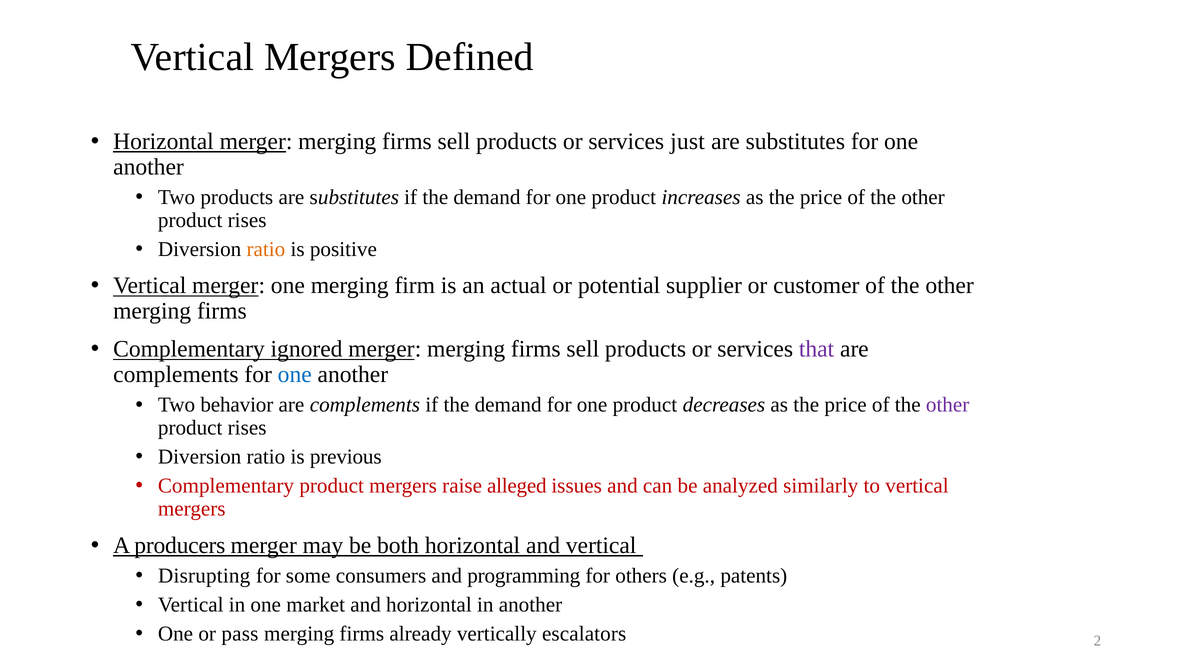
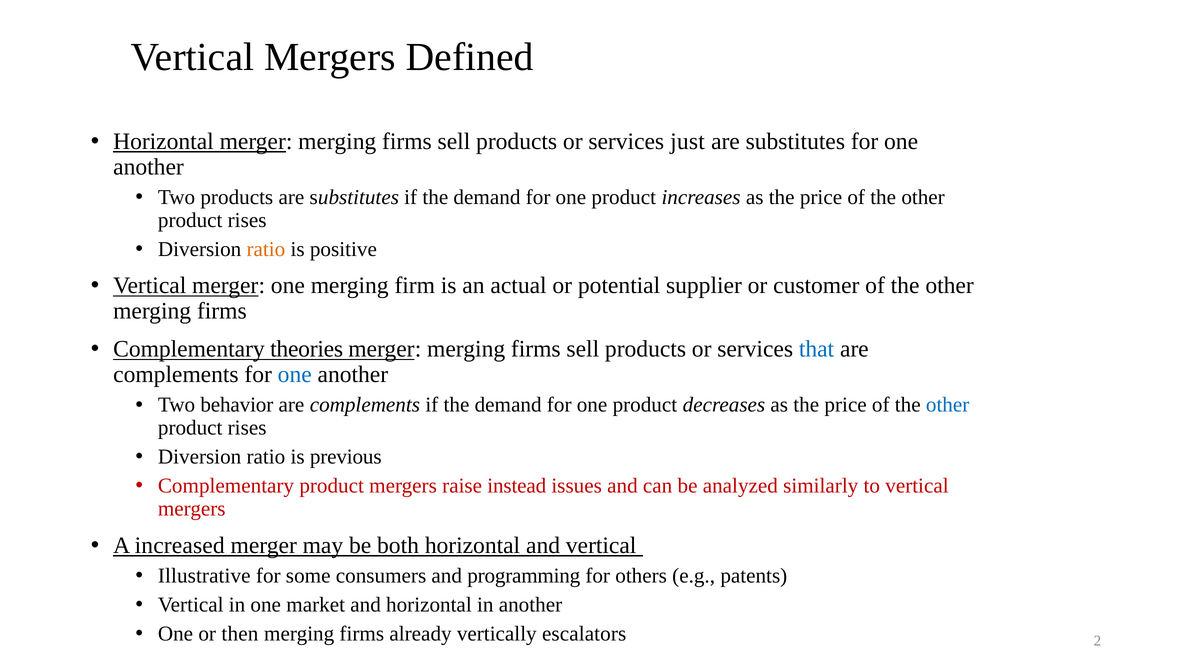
ignored: ignored -> theories
that colour: purple -> blue
other at (948, 405) colour: purple -> blue
alleged: alleged -> instead
producers: producers -> increased
Disrupting: Disrupting -> Illustrative
pass: pass -> then
